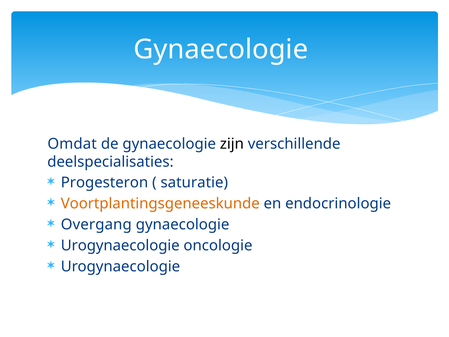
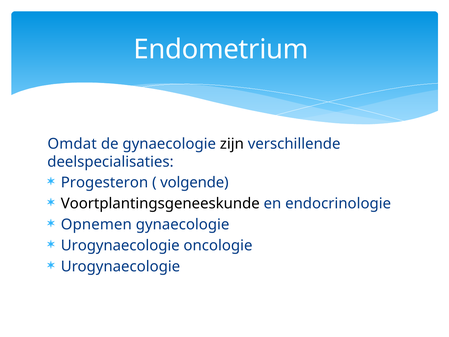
Gynaecologie at (221, 49): Gynaecologie -> Endometrium
saturatie: saturatie -> volgende
Voortplantingsgeneeskunde colour: orange -> black
Overgang: Overgang -> Opnemen
